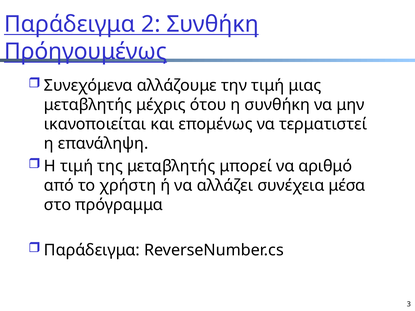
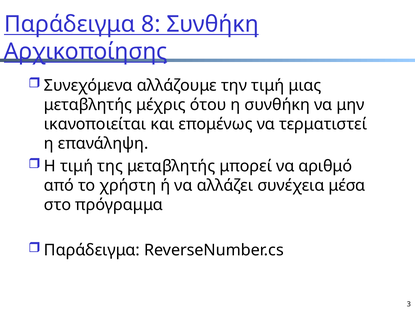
2: 2 -> 8
Πρόηγουμένως: Πρόηγουμένως -> Αρχικοποίησης
